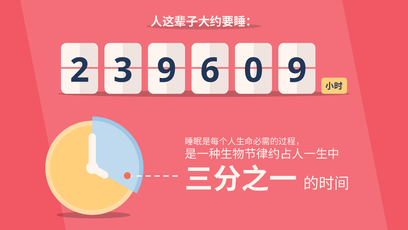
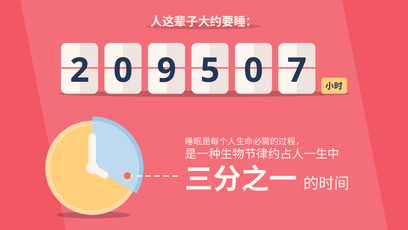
2 3: 3 -> 0
6: 6 -> 5
0 9: 9 -> 7
